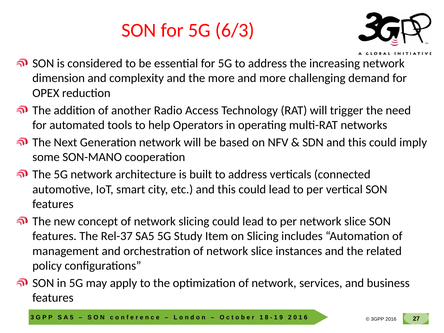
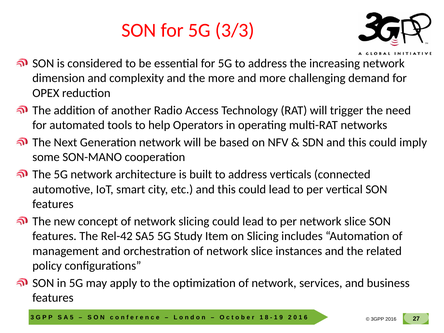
6/3: 6/3 -> 3/3
Rel-37: Rel-37 -> Rel-42
